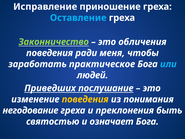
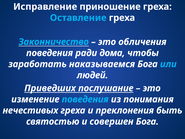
Законничество colour: light green -> light blue
меня: меня -> дома
практическое: практическое -> наказываемся
поведения at (85, 99) colour: yellow -> light blue
негодование: негодование -> нечестивых
означает: означает -> совершен
